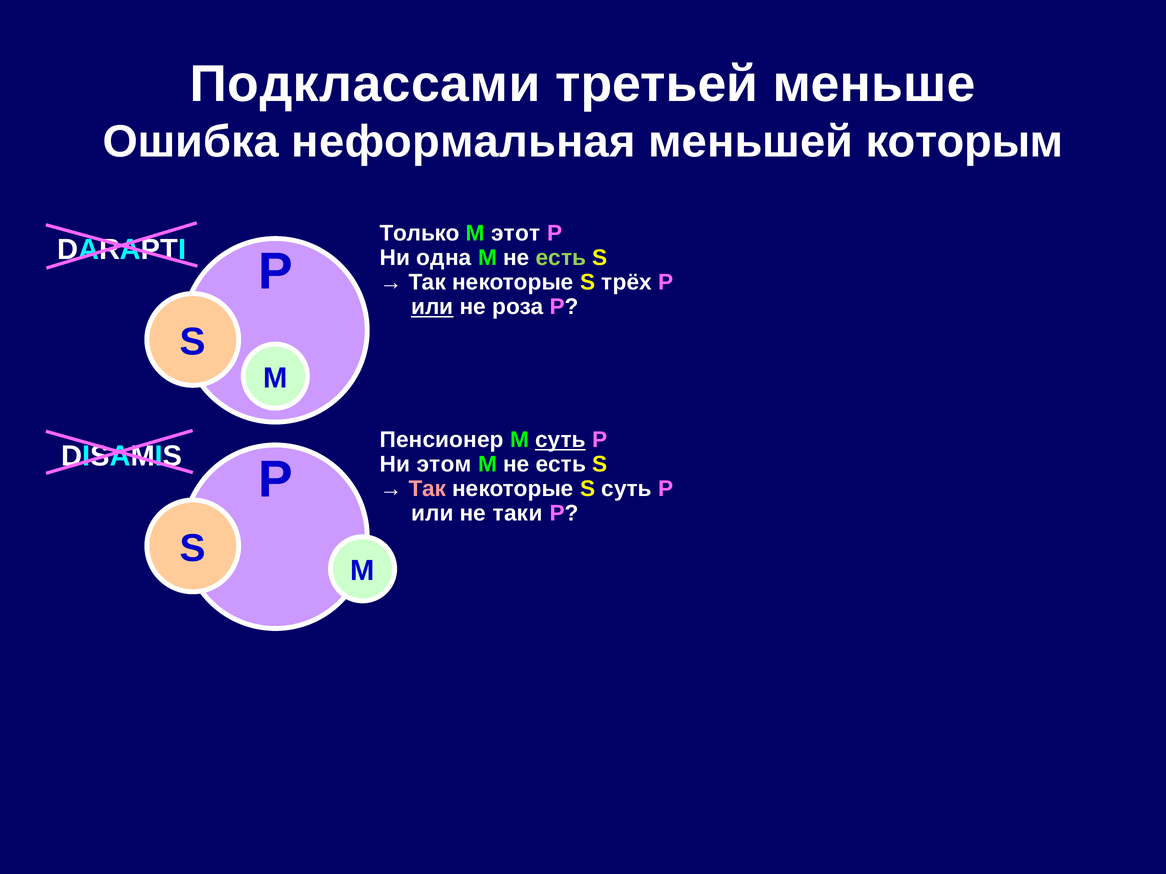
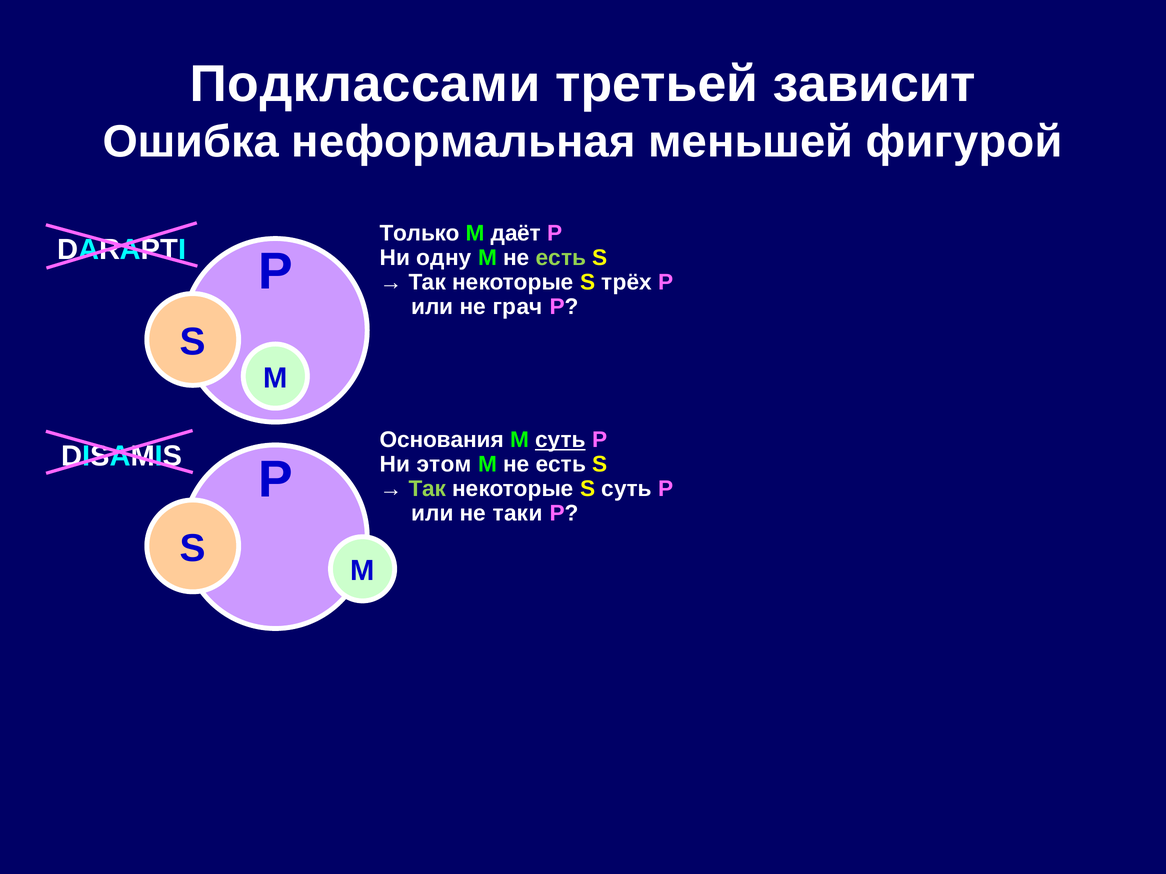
меньше: меньше -> зависит
которым: которым -> фигурой
этот: этот -> даёт
одна: одна -> одну
или at (432, 307) underline: present -> none
роза: роза -> грач
Пенсионер: Пенсионер -> Основания
Так at (427, 489) colour: pink -> light green
